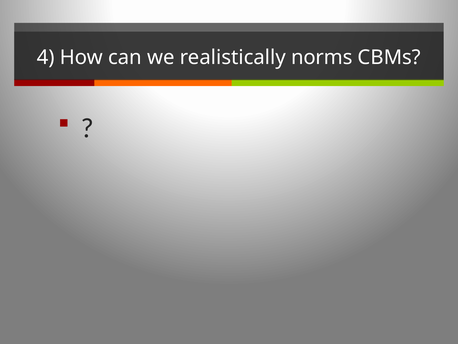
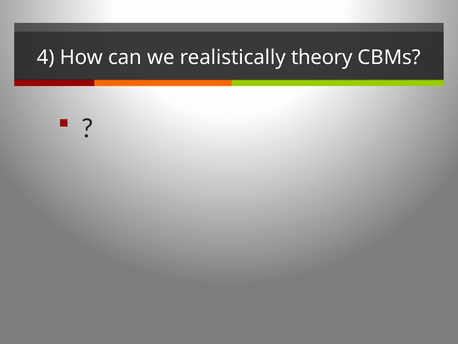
norms: norms -> theory
